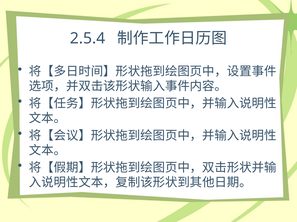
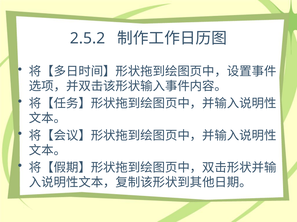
2.5.4: 2.5.4 -> 2.5.2
